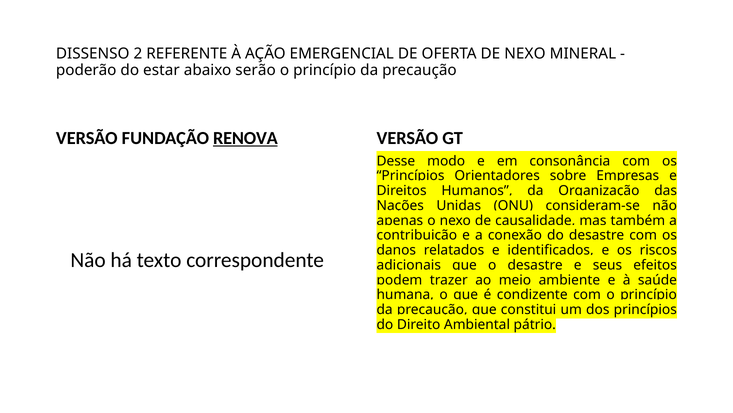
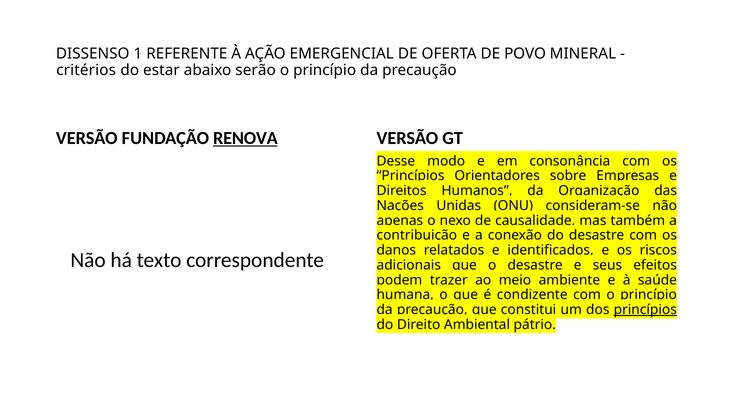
2: 2 -> 1
DE NEXO: NEXO -> POVO
poderão: poderão -> critérios
princípios at (645, 309) underline: none -> present
